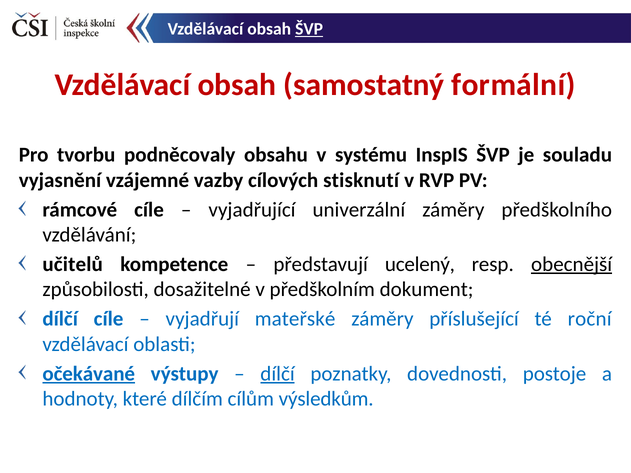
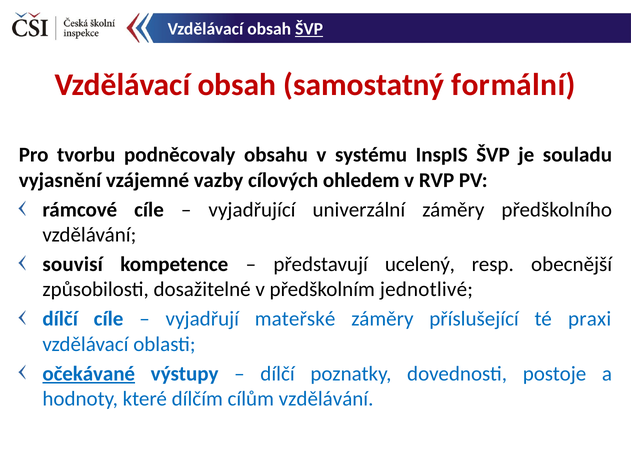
stisknutí: stisknutí -> ohledem
učitelů: učitelů -> souvisí
obecnější underline: present -> none
dokument: dokument -> jednotlivé
roční: roční -> praxi
dílčí at (278, 374) underline: present -> none
cílům výsledkům: výsledkům -> vzdělávání
